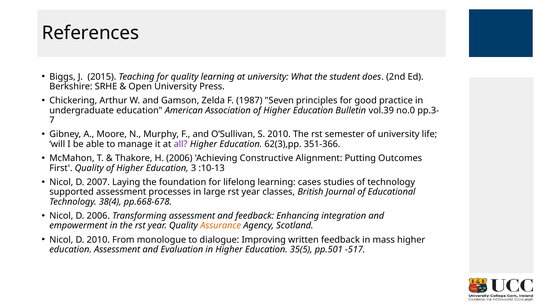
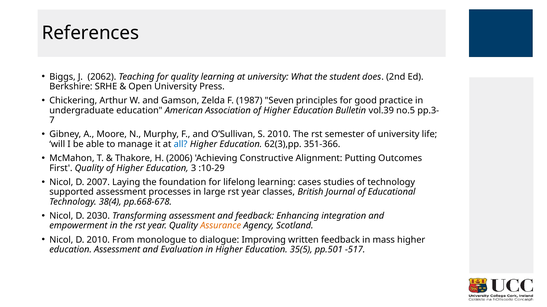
2015: 2015 -> 2062
no.0: no.0 -> no.5
all colour: purple -> blue
:10-13: :10-13 -> :10-29
D 2006: 2006 -> 2030
